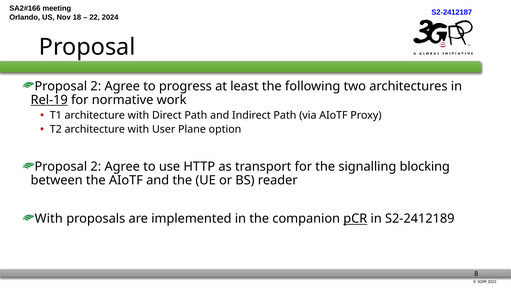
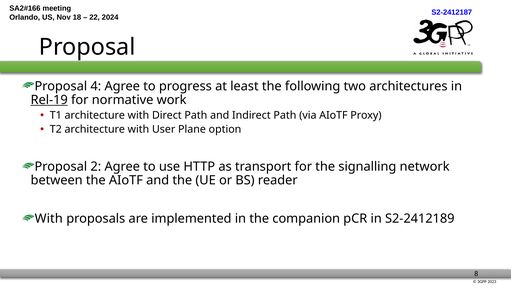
2 at (96, 86): 2 -> 4
blocking: blocking -> network
pCR underline: present -> none
